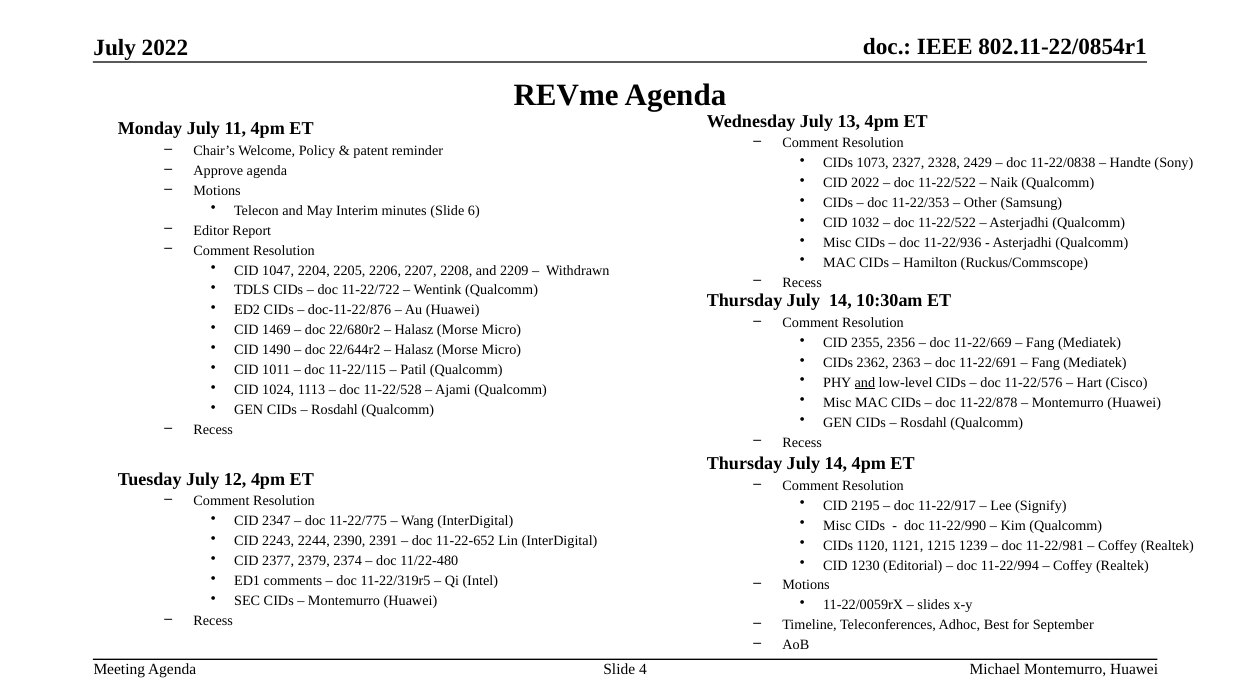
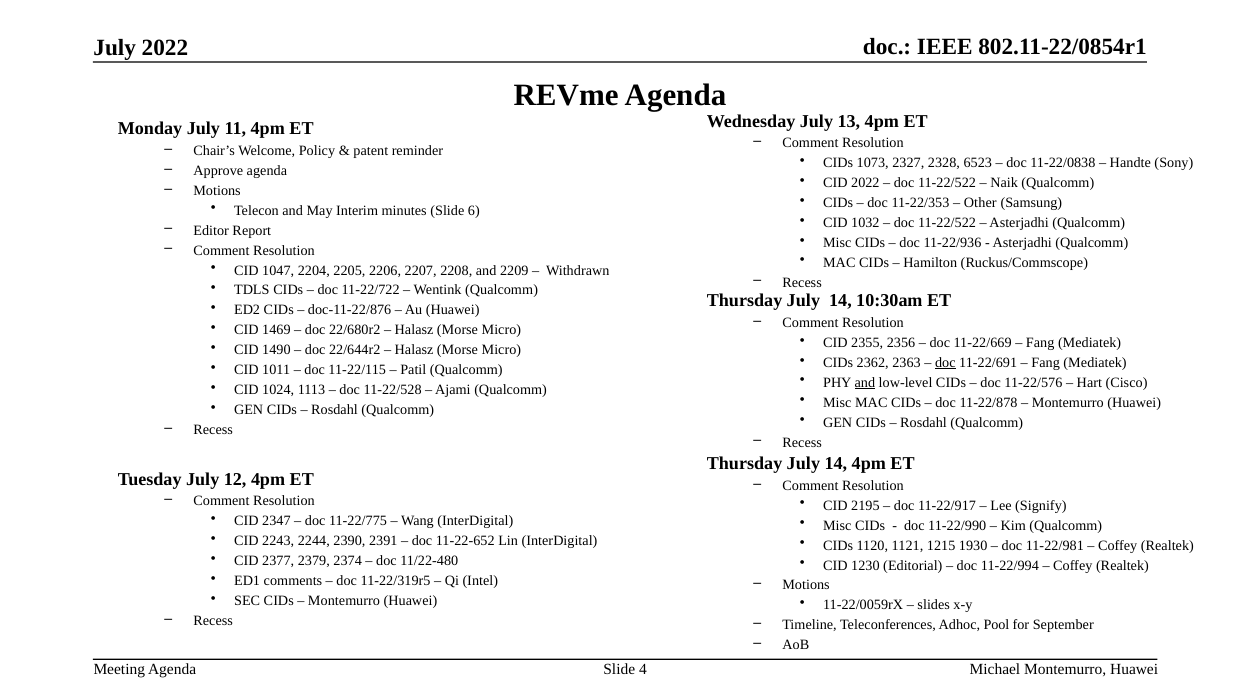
2429: 2429 -> 6523
doc at (945, 362) underline: none -> present
1239: 1239 -> 1930
Best: Best -> Pool
